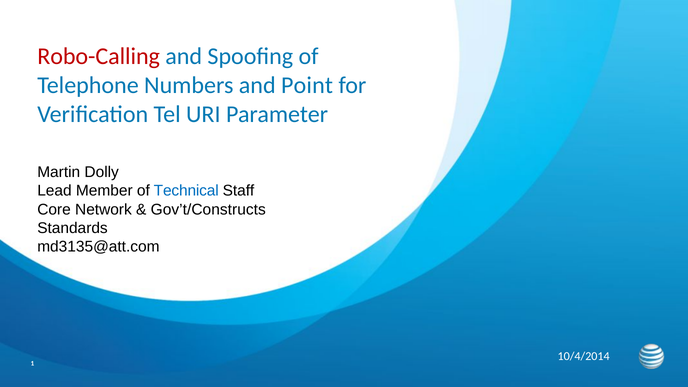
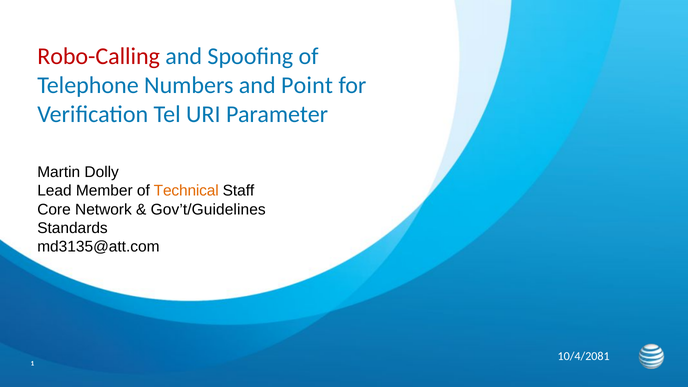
Technical colour: blue -> orange
Gov’t/Constructs: Gov’t/Constructs -> Gov’t/Guidelines
10/4/2014: 10/4/2014 -> 10/4/2081
